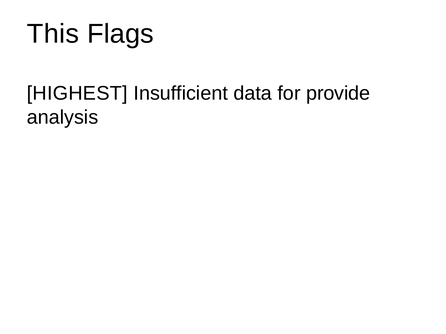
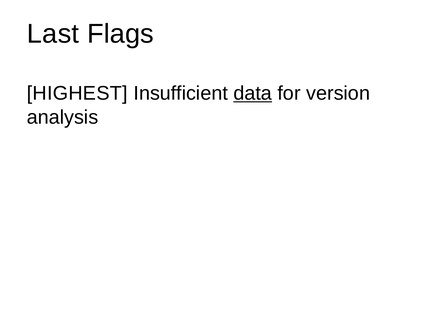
This: This -> Last
data underline: none -> present
provide: provide -> version
